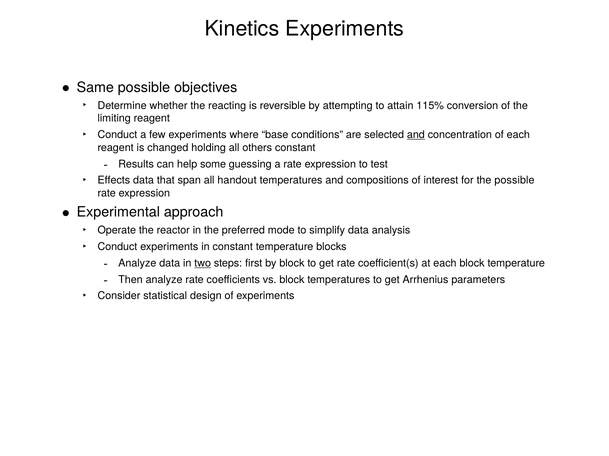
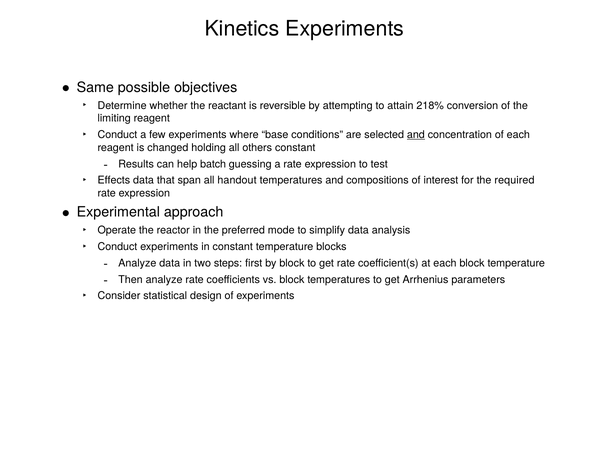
reacting: reacting -> reactant
115%: 115% -> 218%
some: some -> batch
the possible: possible -> required
two underline: present -> none
